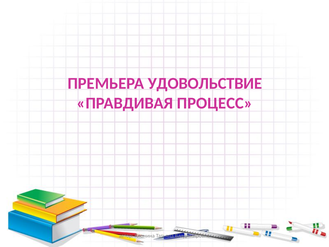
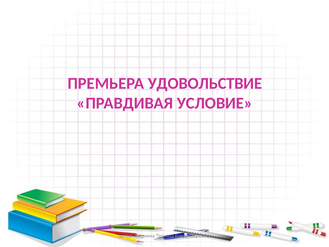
ПРОЦЕСС: ПРОЦЕСС -> УСЛОВИЕ
